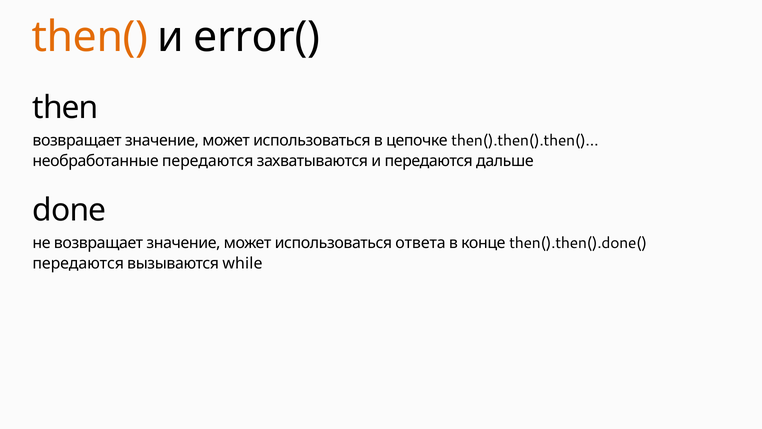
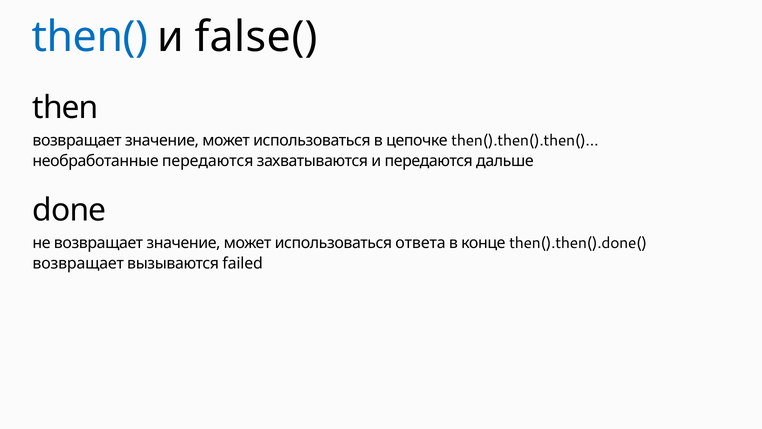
then( colour: orange -> blue
error(: error( -> false(
передаются at (78, 263): передаются -> возвращает
while: while -> failed
